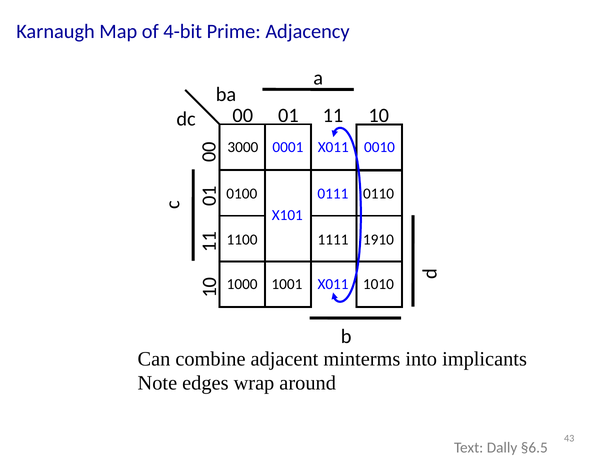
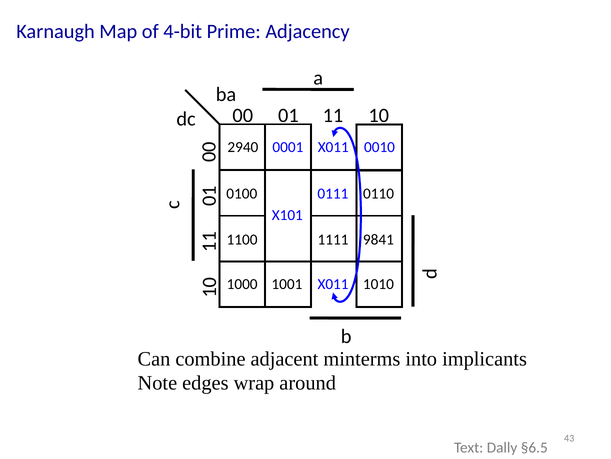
3000: 3000 -> 2940
1910: 1910 -> 9841
